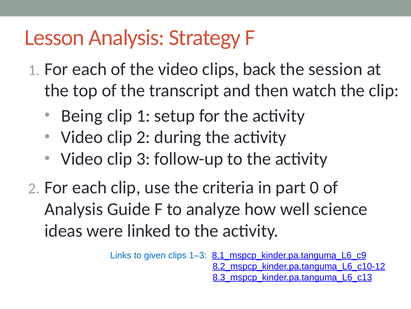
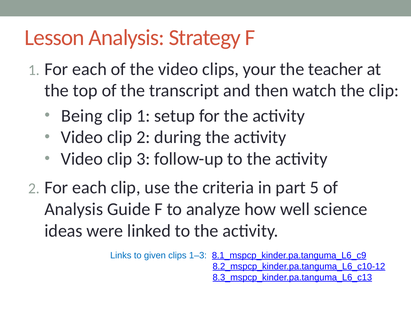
back: back -> your
session: session -> teacher
0: 0 -> 5
